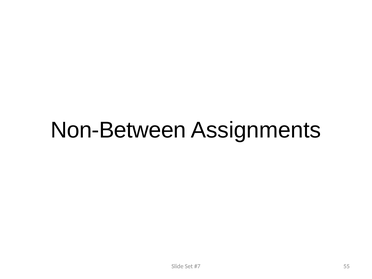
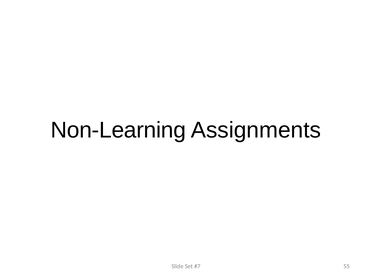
Non-Between: Non-Between -> Non-Learning
